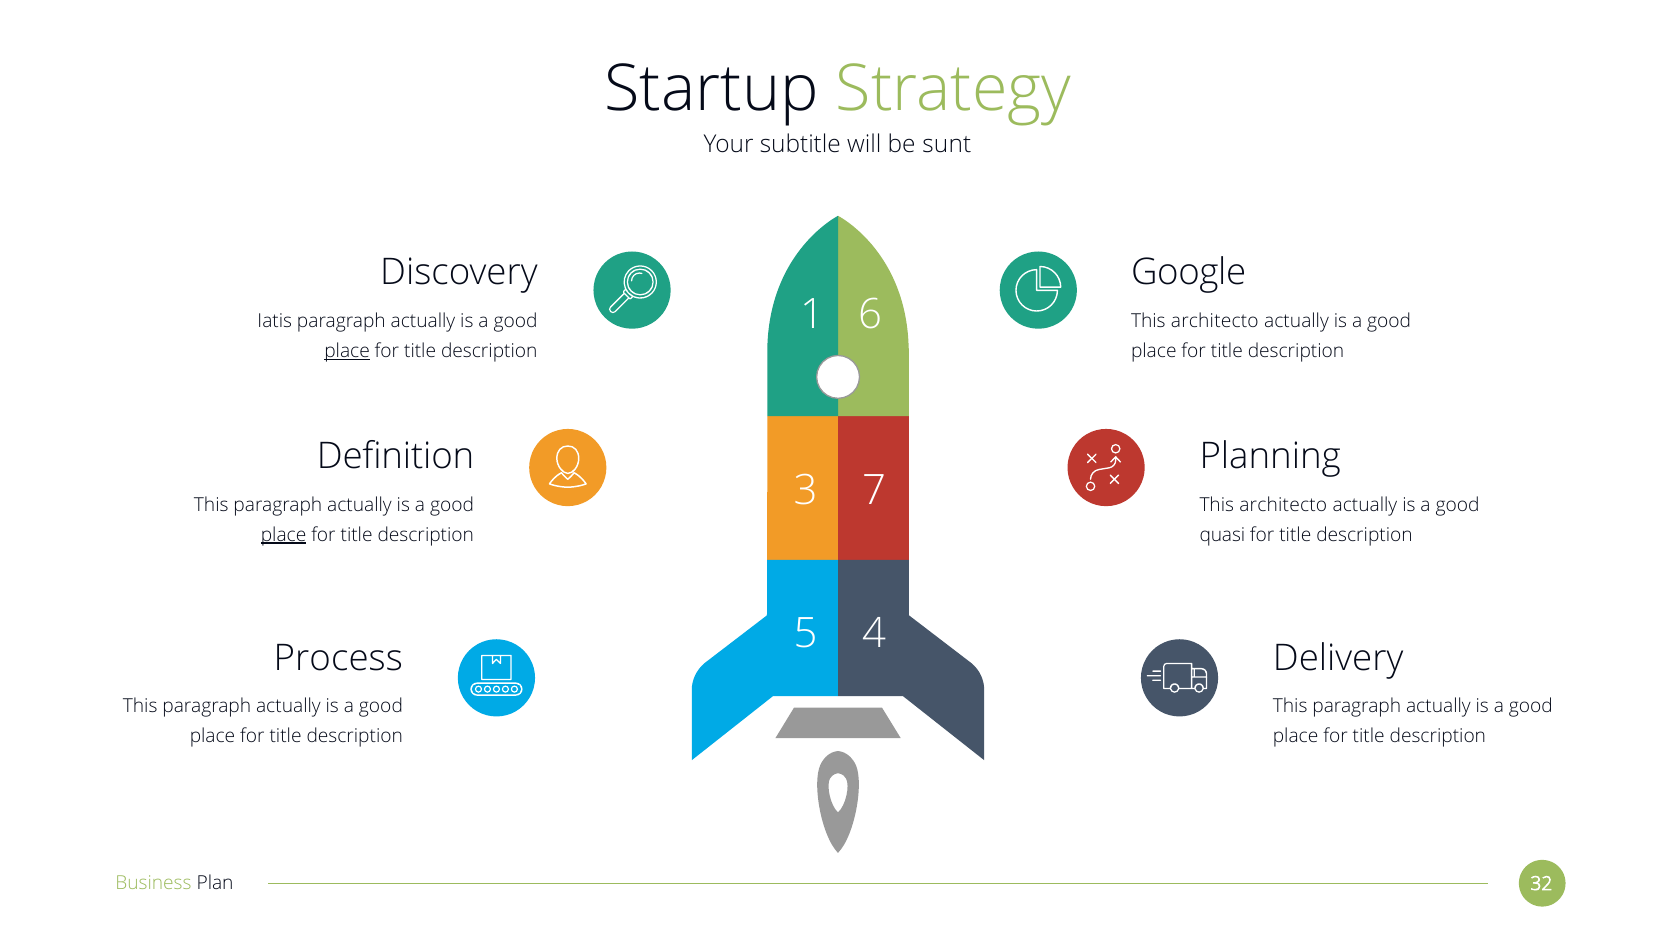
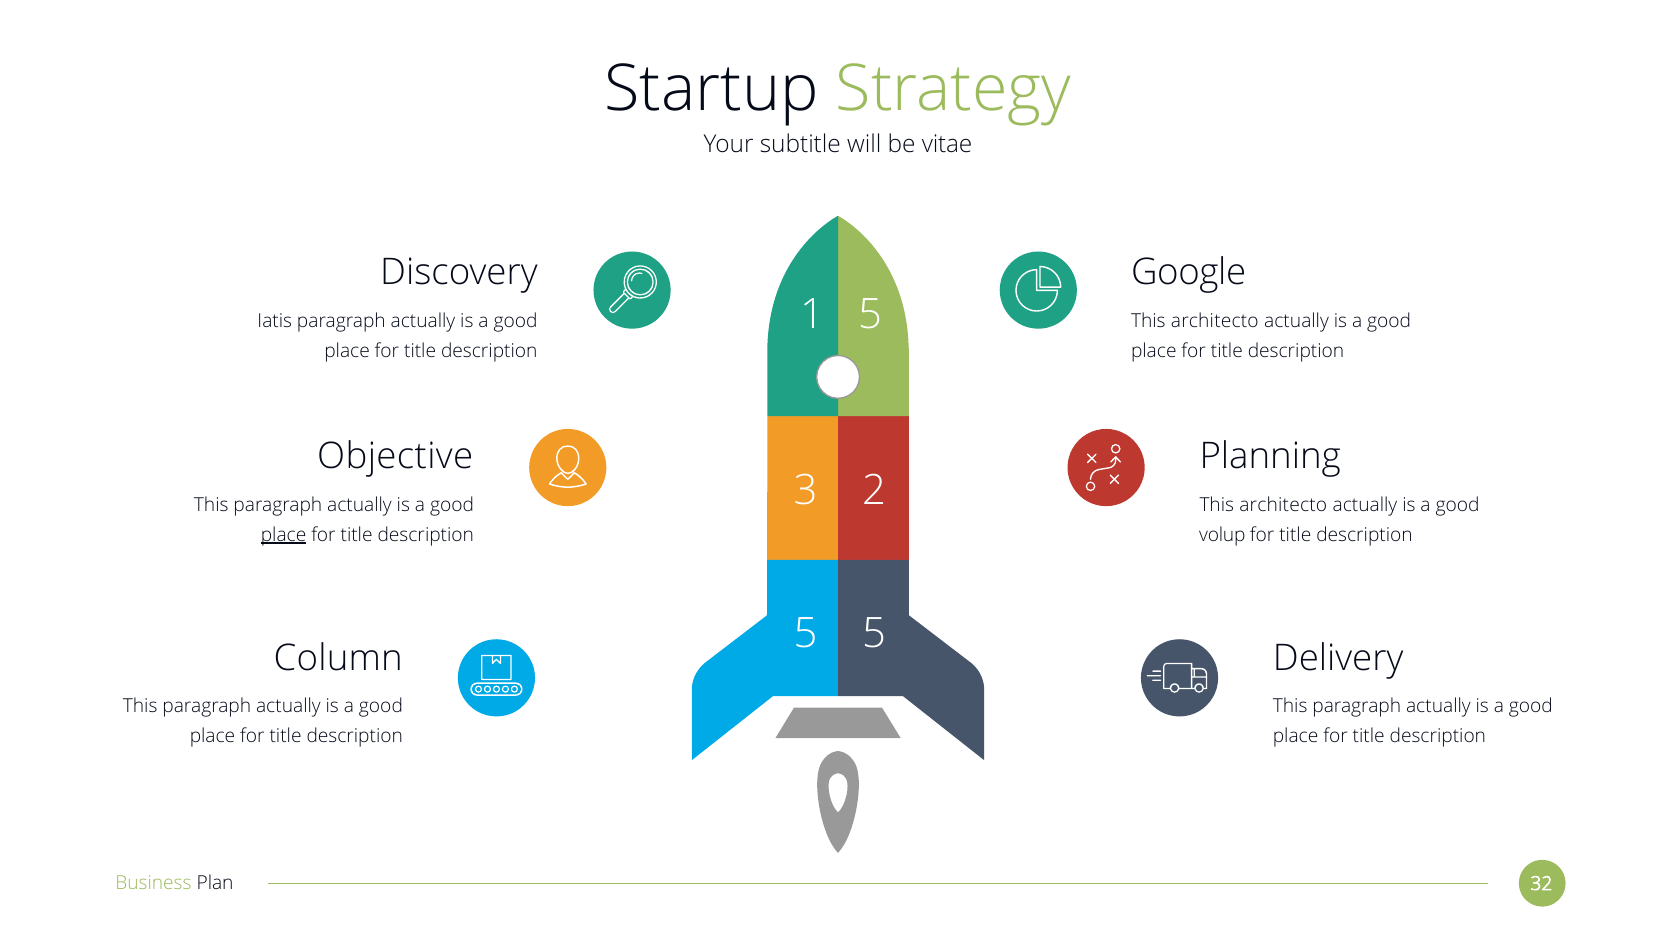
sunt: sunt -> vitae
1 6: 6 -> 5
place at (347, 351) underline: present -> none
Definition: Definition -> Objective
7: 7 -> 2
quasi: quasi -> volup
5 4: 4 -> 5
Process: Process -> Column
